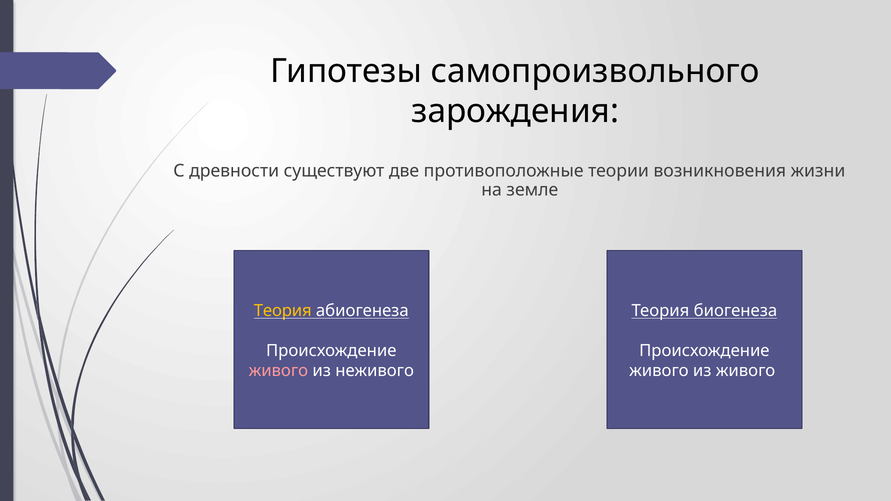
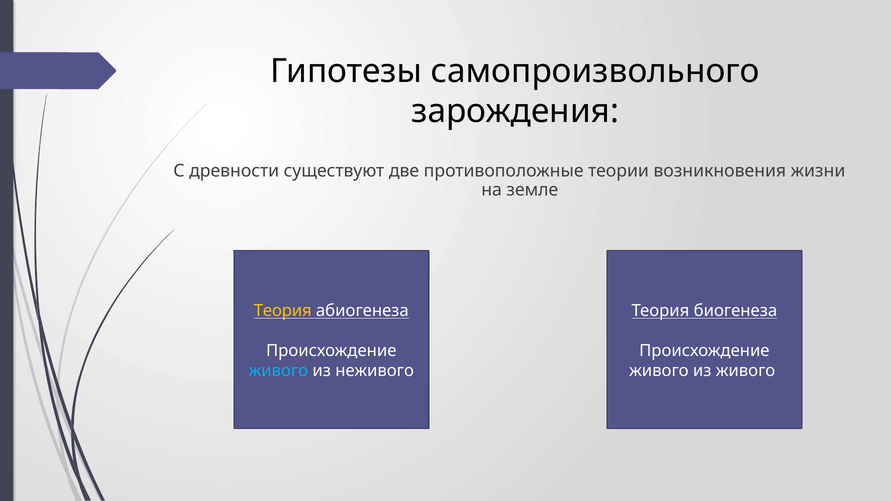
живого at (278, 371) colour: pink -> light blue
